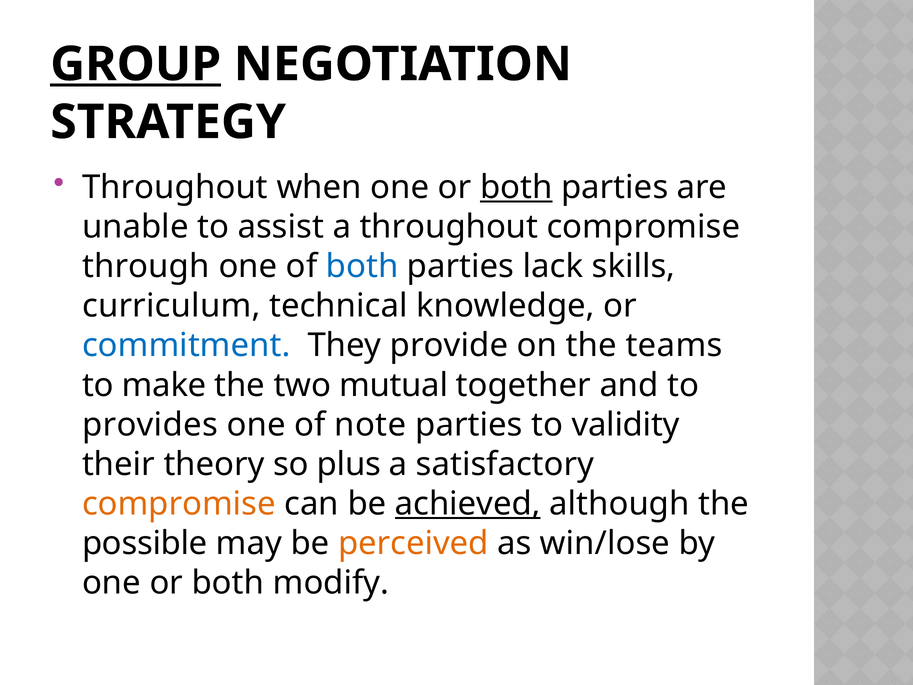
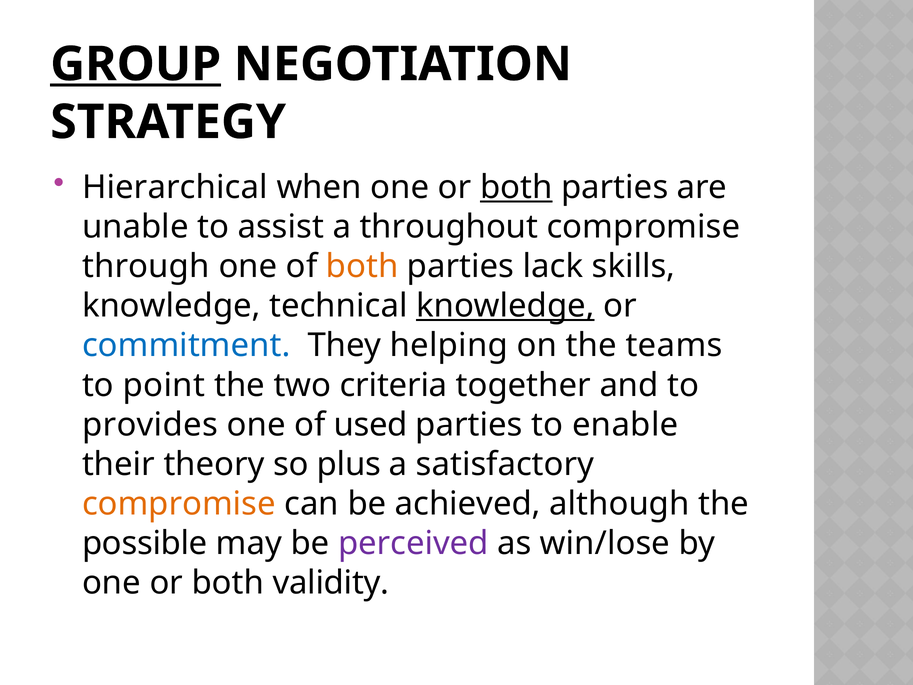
Throughout at (175, 187): Throughout -> Hierarchical
both at (362, 266) colour: blue -> orange
curriculum at (171, 306): curriculum -> knowledge
knowledge at (505, 306) underline: none -> present
provide: provide -> helping
make: make -> point
mutual: mutual -> criteria
note: note -> used
validity: validity -> enable
achieved underline: present -> none
perceived colour: orange -> purple
modify: modify -> validity
